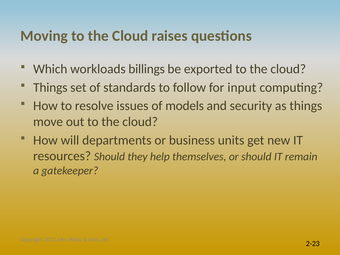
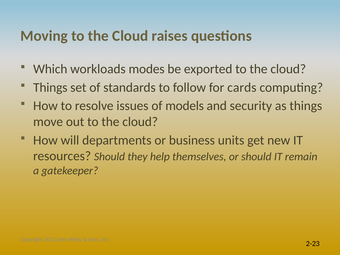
billings: billings -> modes
input: input -> cards
